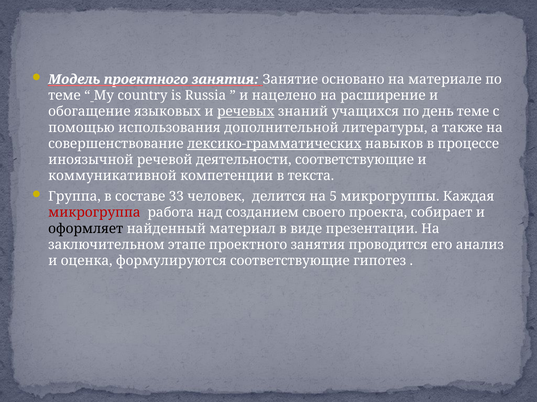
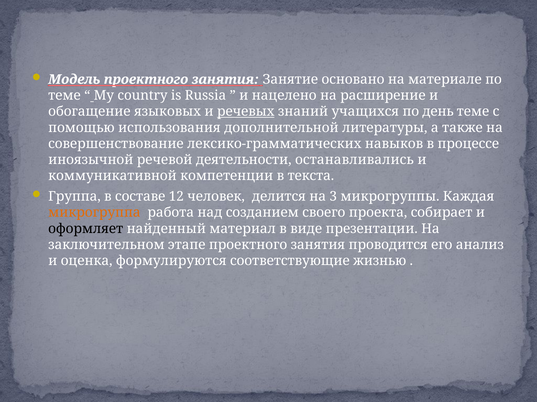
лексико-грамматических underline: present -> none
деятельности соответствующие: соответствующие -> останавливались
33: 33 -> 12
5: 5 -> 3
микрогруппа colour: red -> orange
гипотез: гипотез -> жизнью
